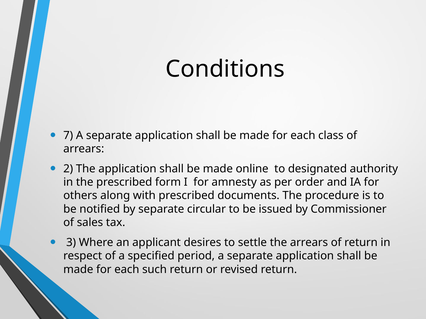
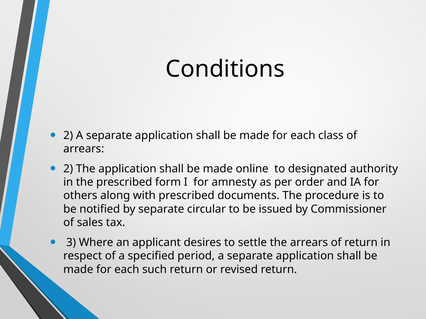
7 at (68, 136): 7 -> 2
